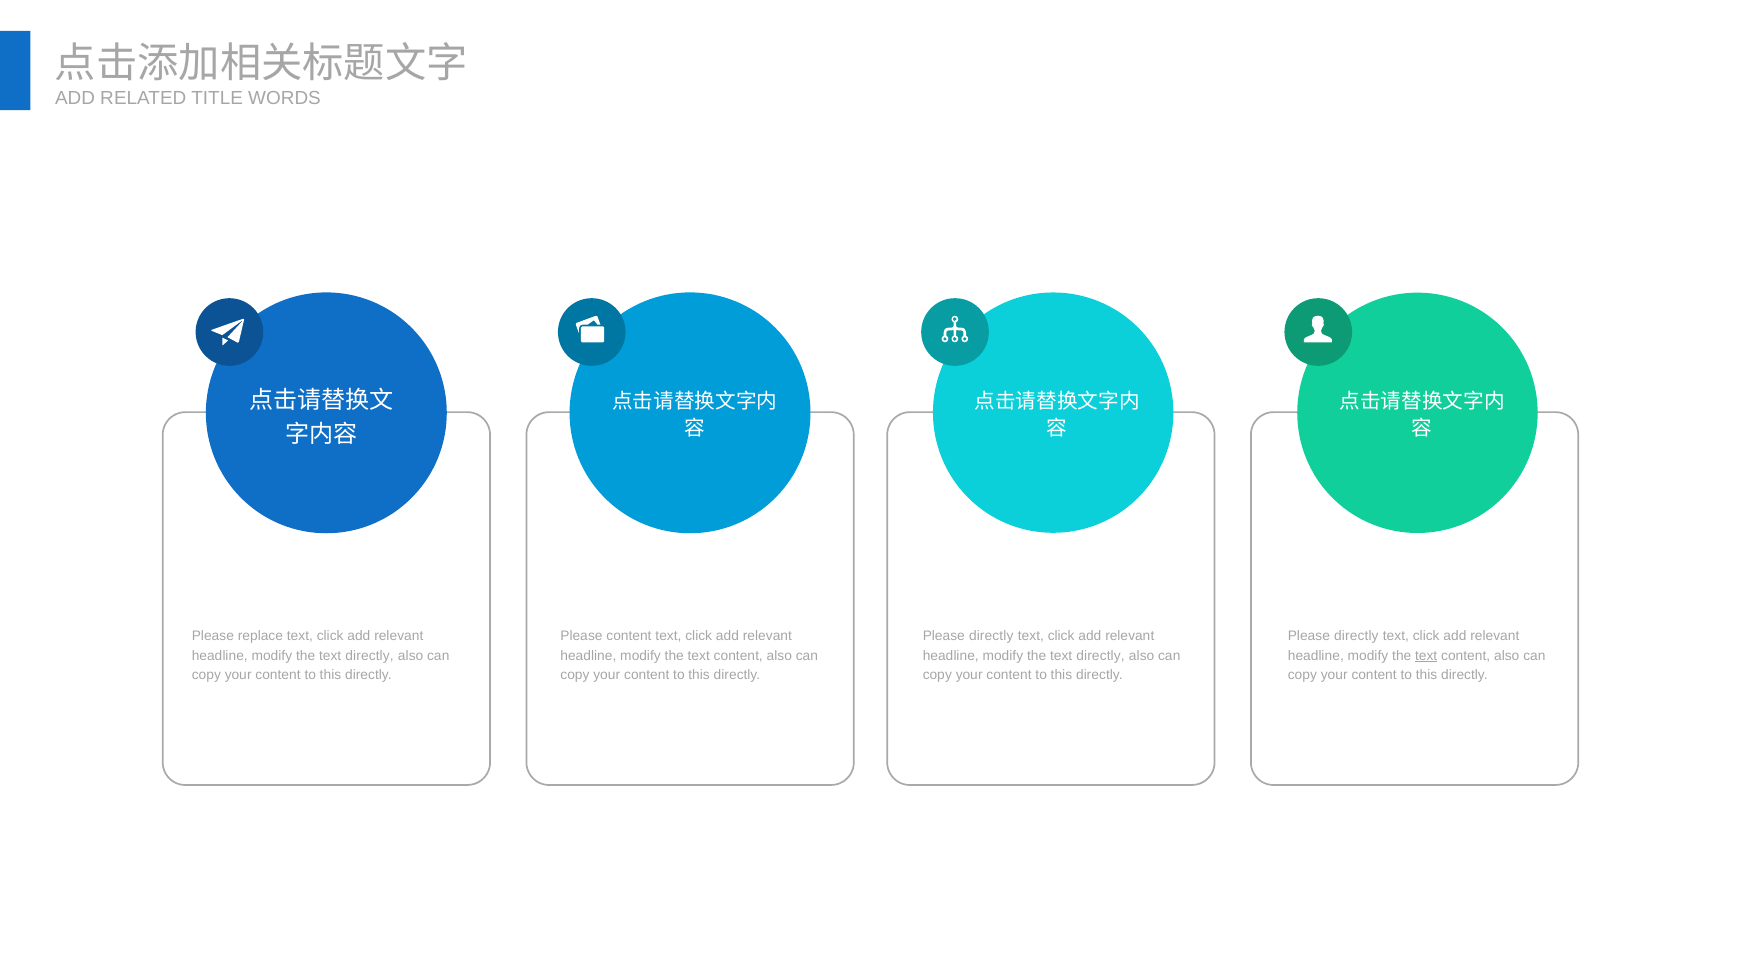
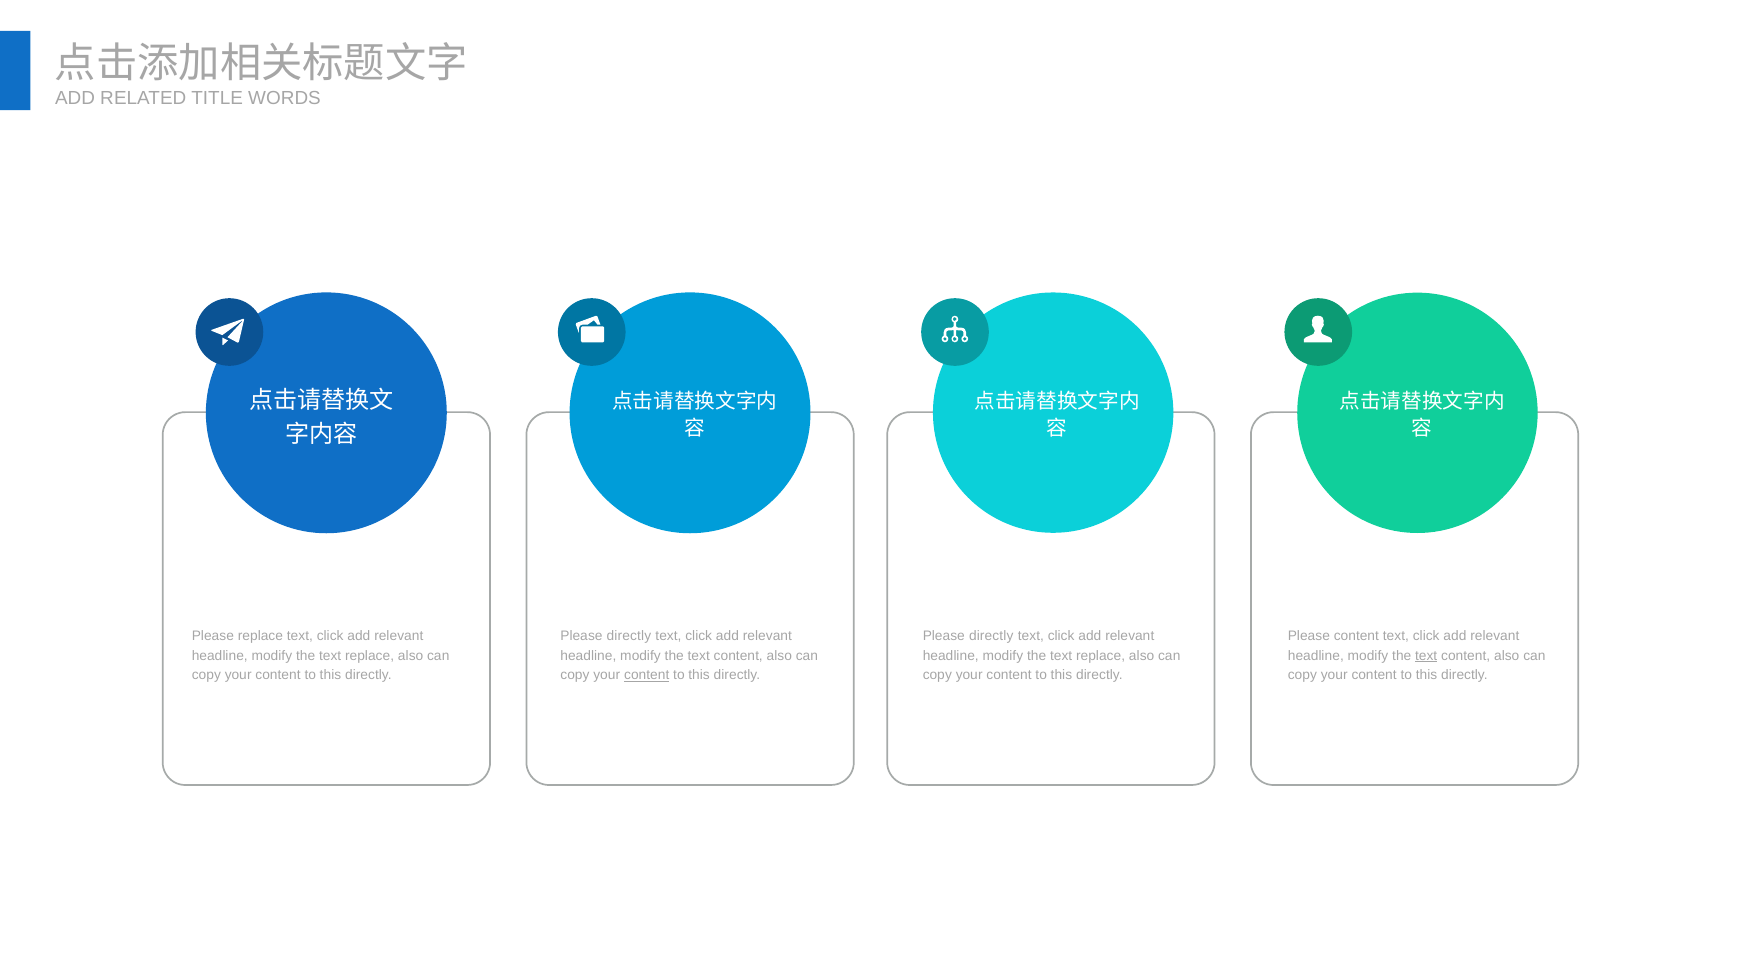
content at (629, 636): content -> directly
directly at (1356, 636): directly -> content
directly at (370, 656): directly -> replace
directly at (1101, 656): directly -> replace
content at (647, 676) underline: none -> present
